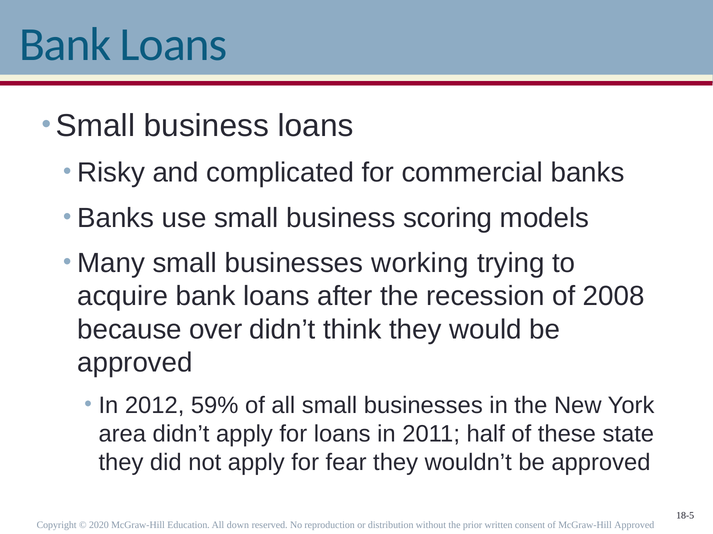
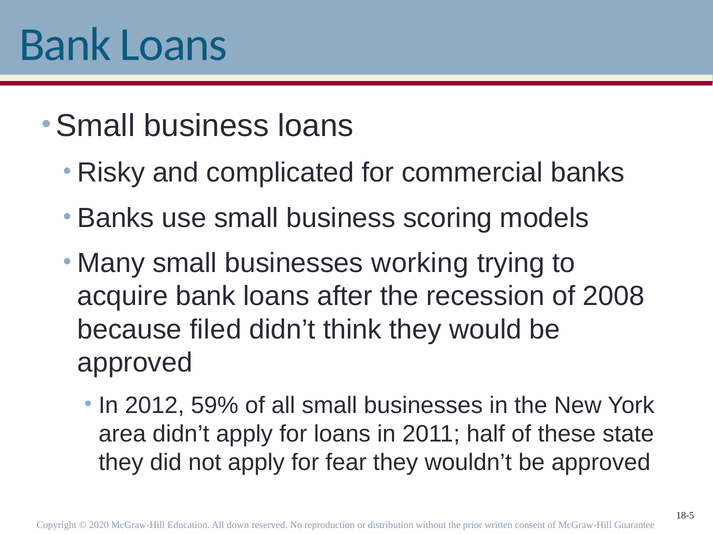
over: over -> filed
McGraw-Hill Approved: Approved -> Guarantee
